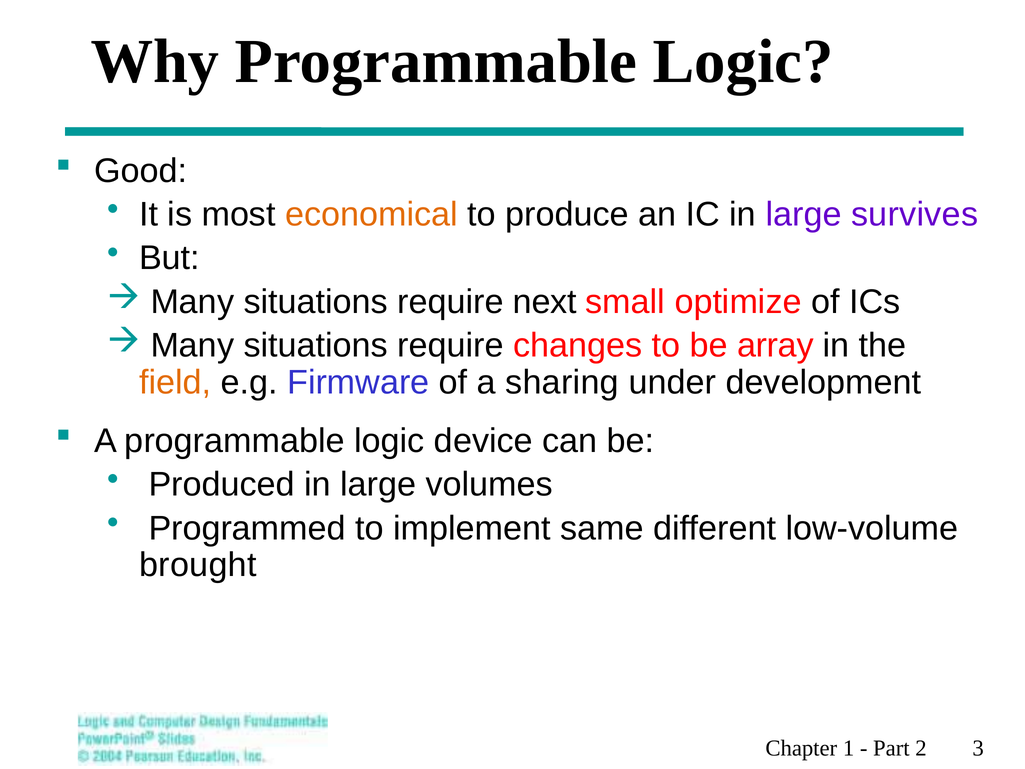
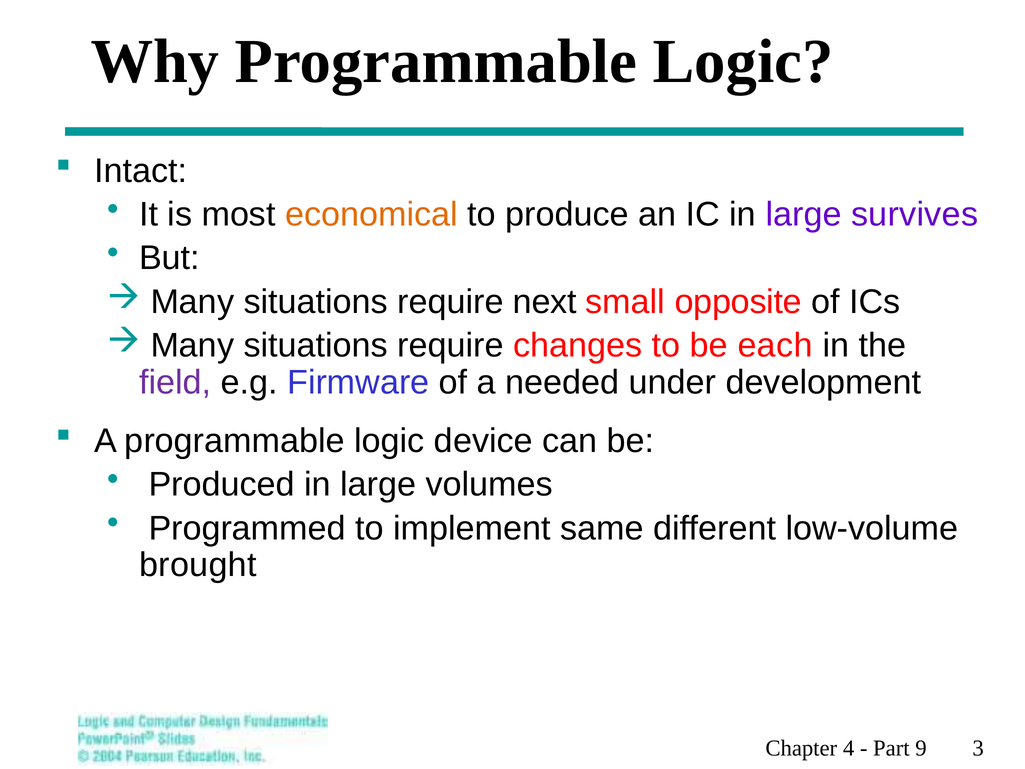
Good: Good -> Intact
optimize: optimize -> opposite
array: array -> each
field colour: orange -> purple
sharing: sharing -> needed
1: 1 -> 4
2: 2 -> 9
